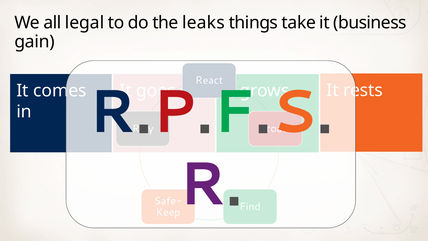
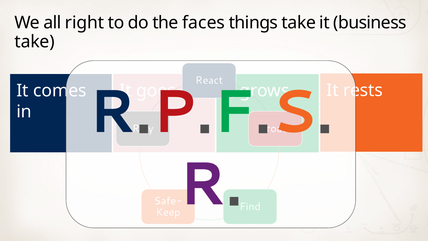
legal: legal -> right
leaks: leaks -> faces
gain at (35, 42): gain -> take
